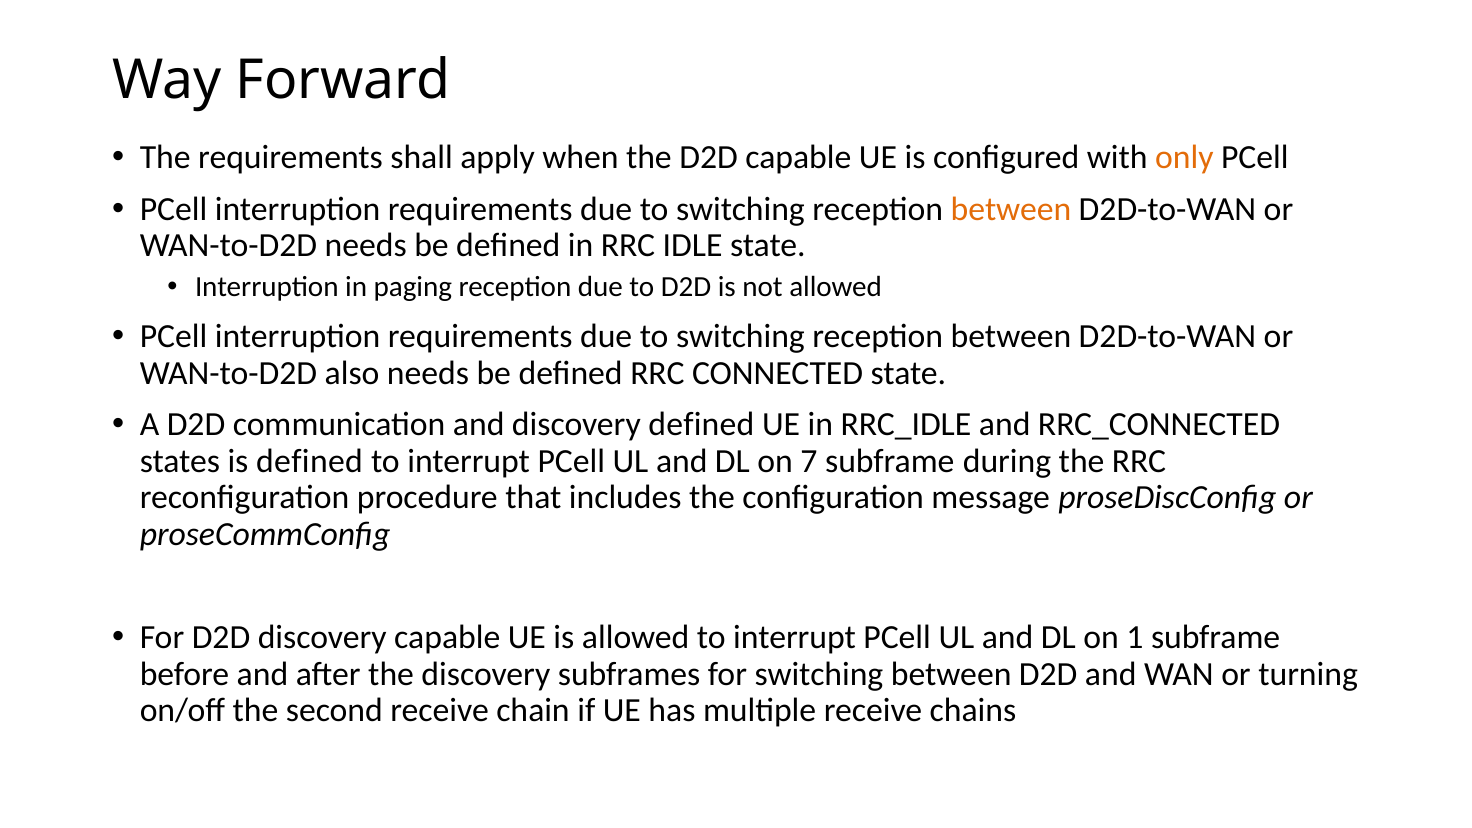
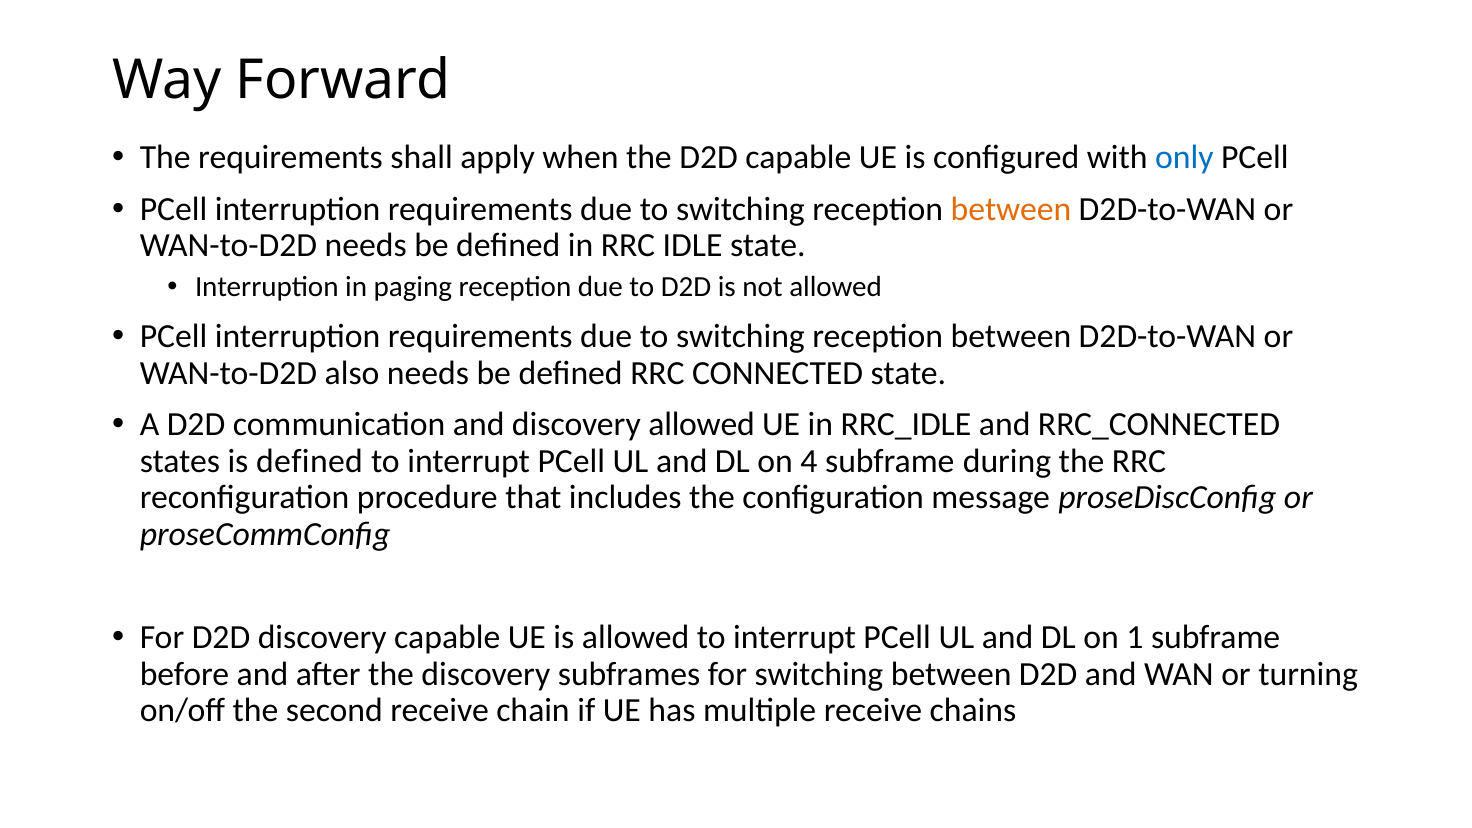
only colour: orange -> blue
discovery defined: defined -> allowed
7: 7 -> 4
